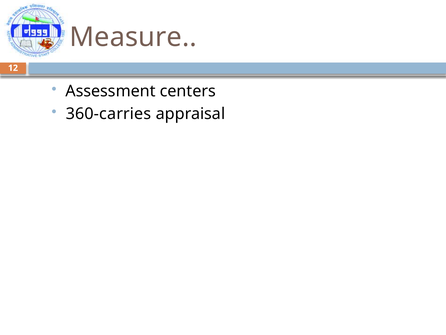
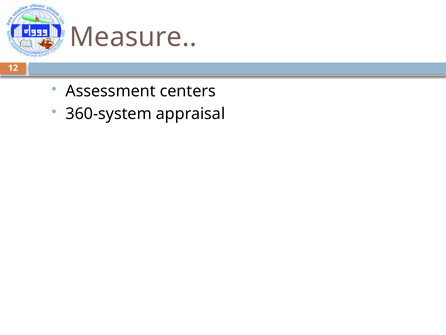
360-carries: 360-carries -> 360-system
